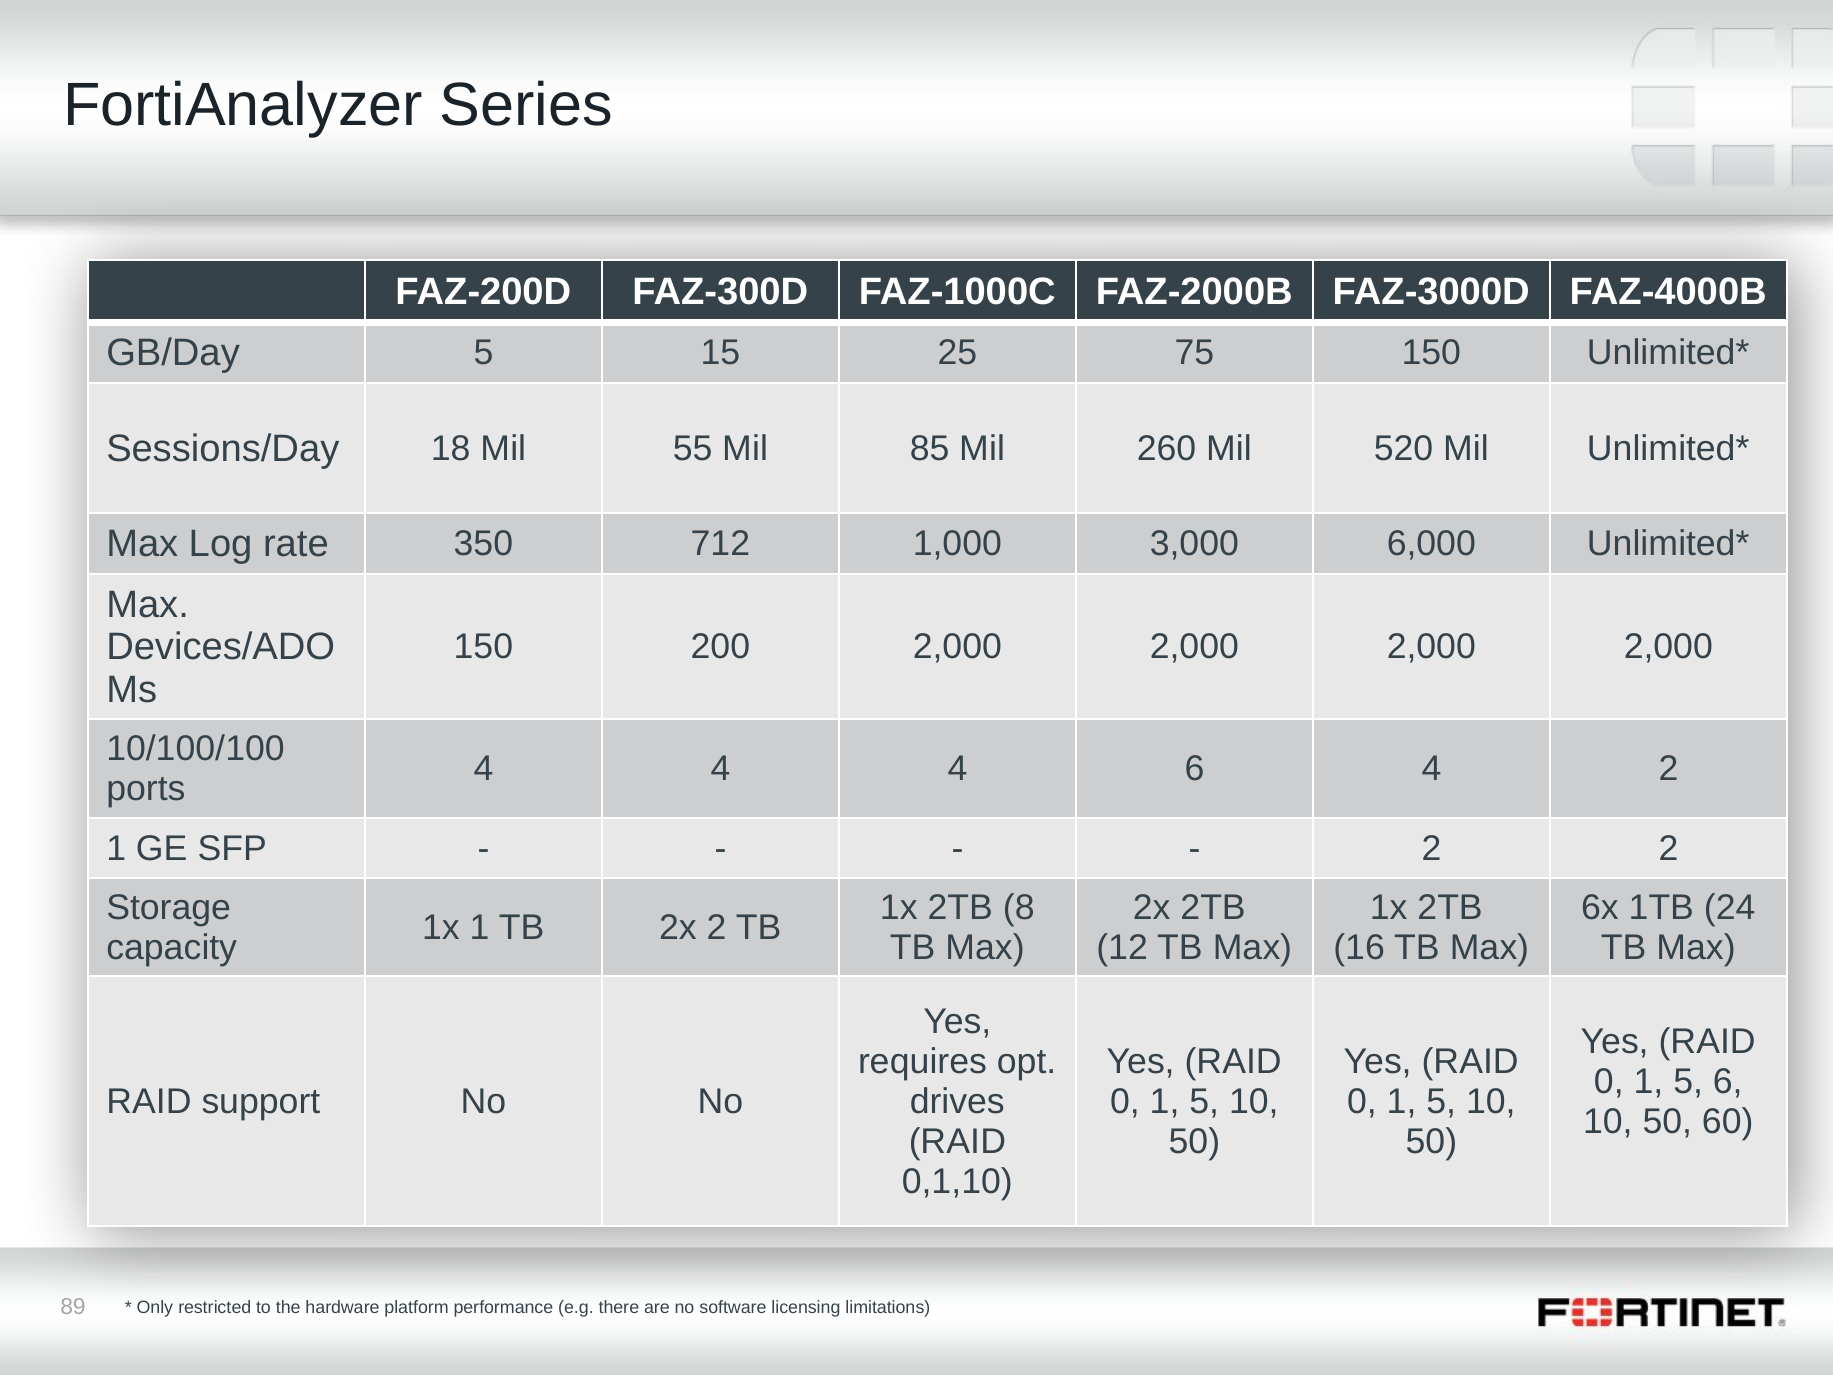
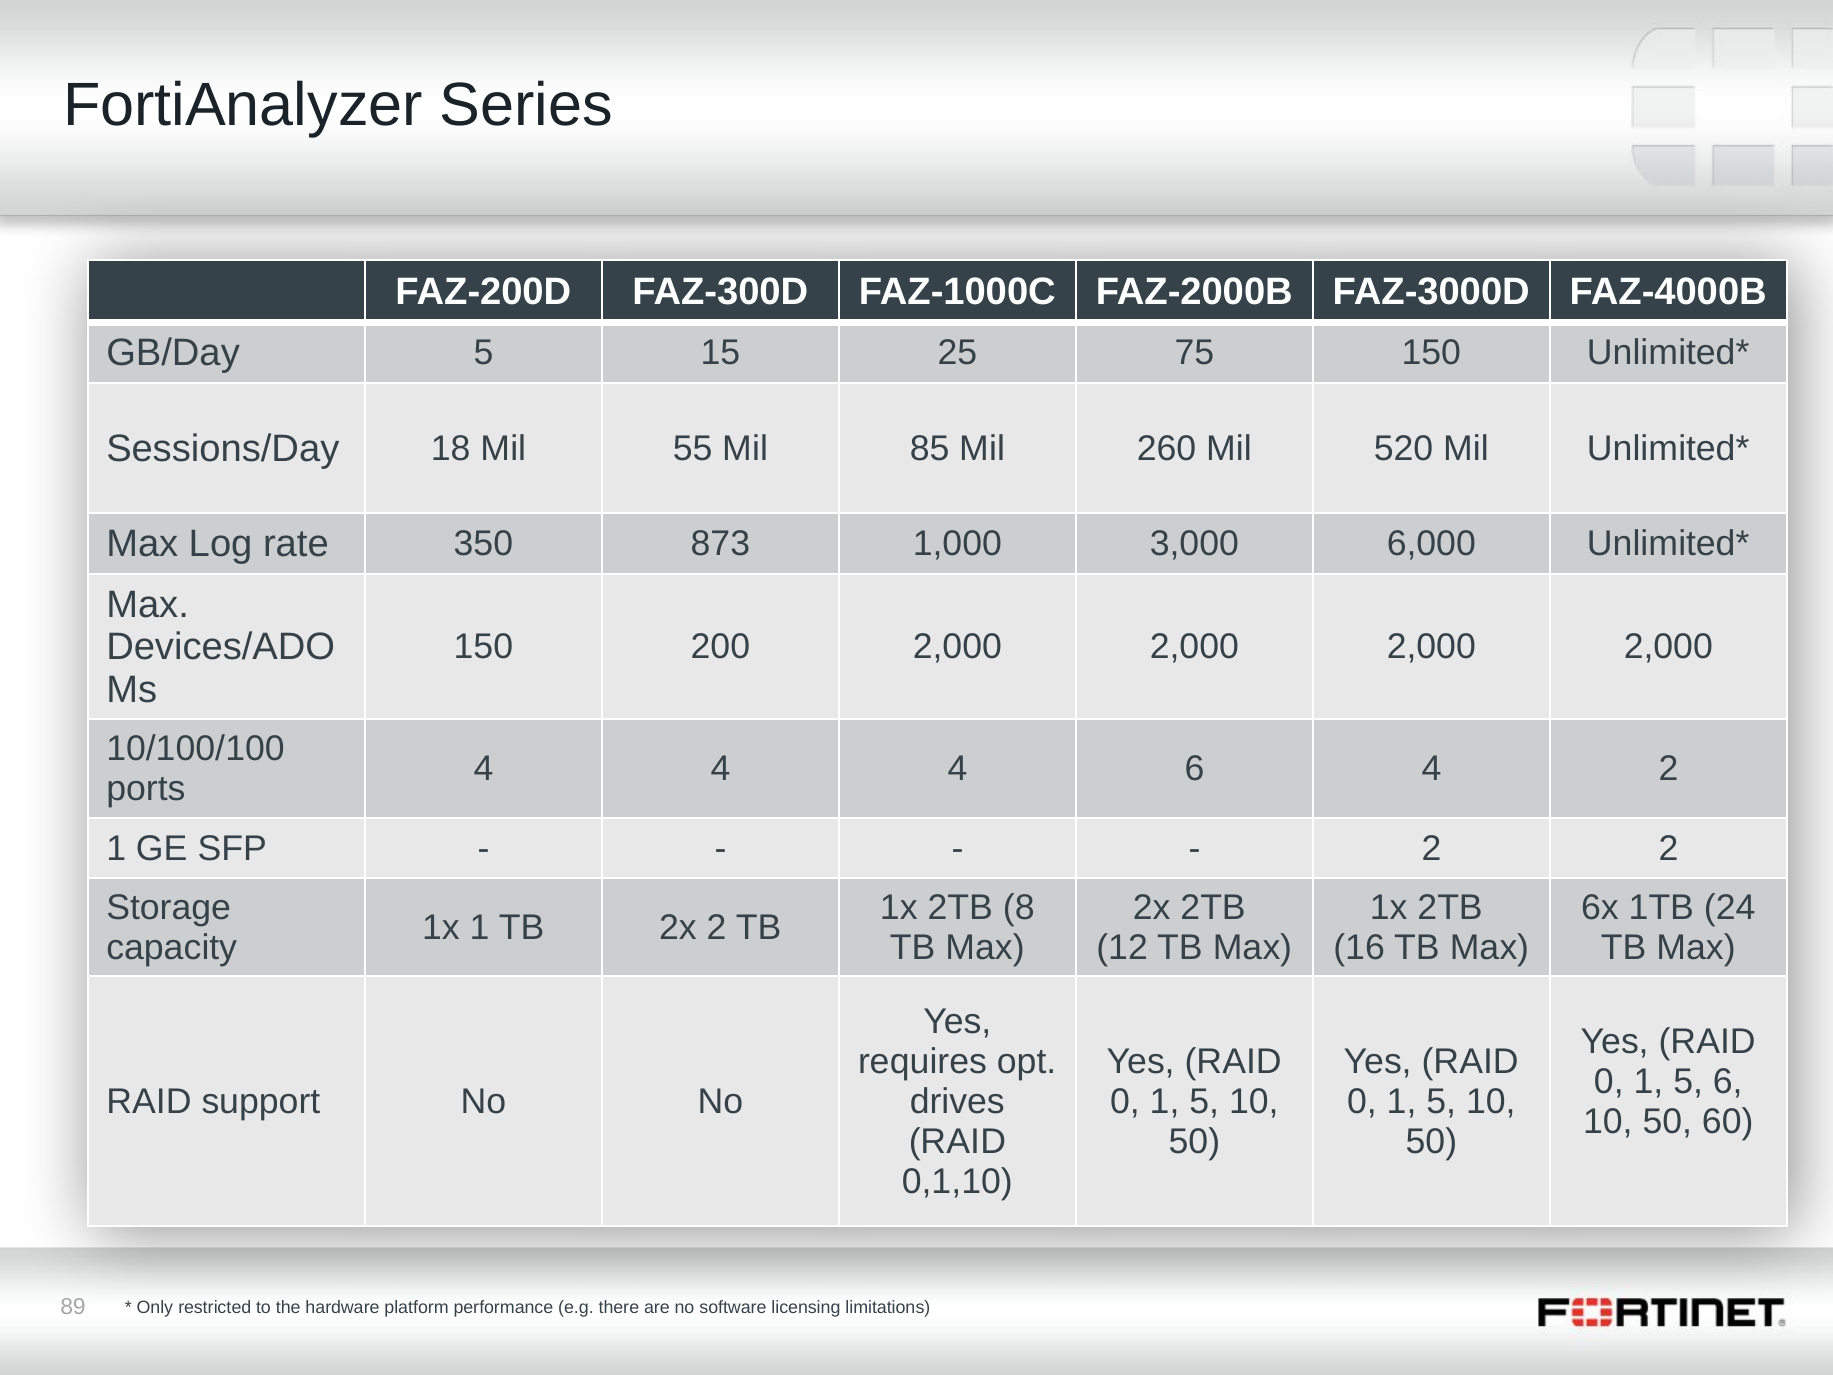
712: 712 -> 873
